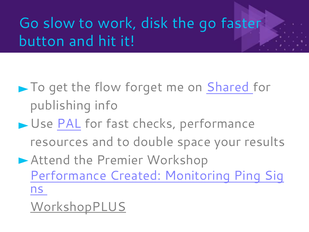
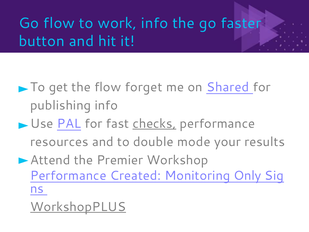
Go slow: slow -> flow
work disk: disk -> info
checks underline: none -> present
space: space -> mode
Ping: Ping -> Only
